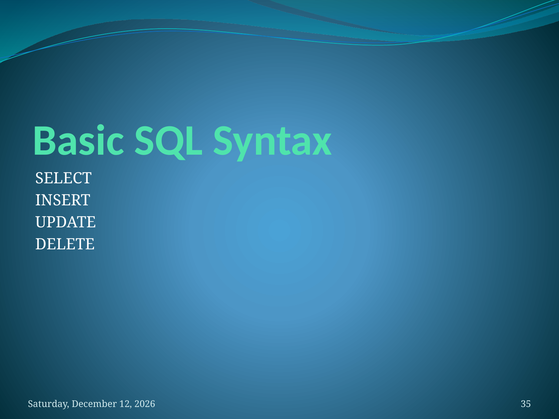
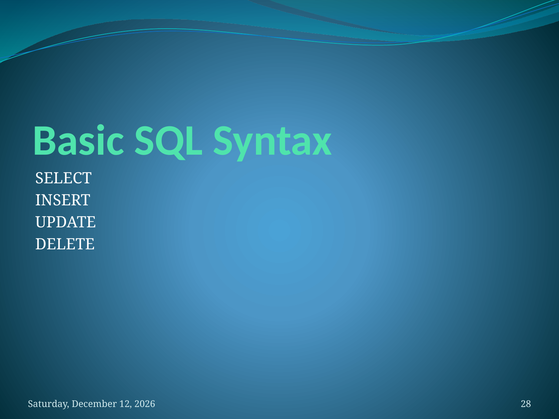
35: 35 -> 28
